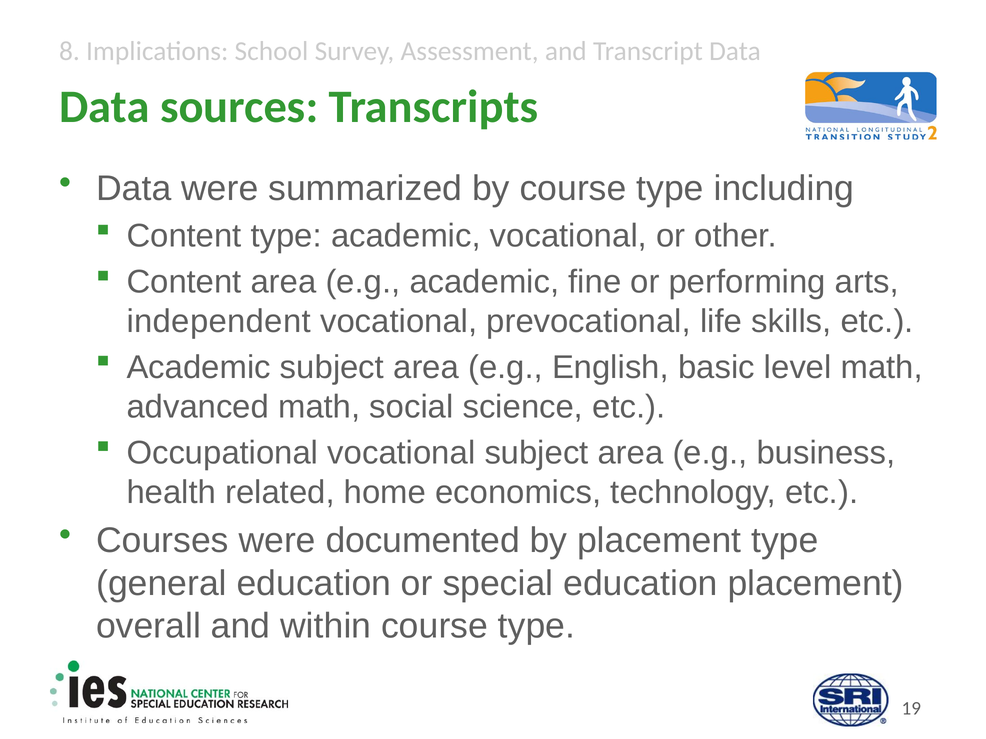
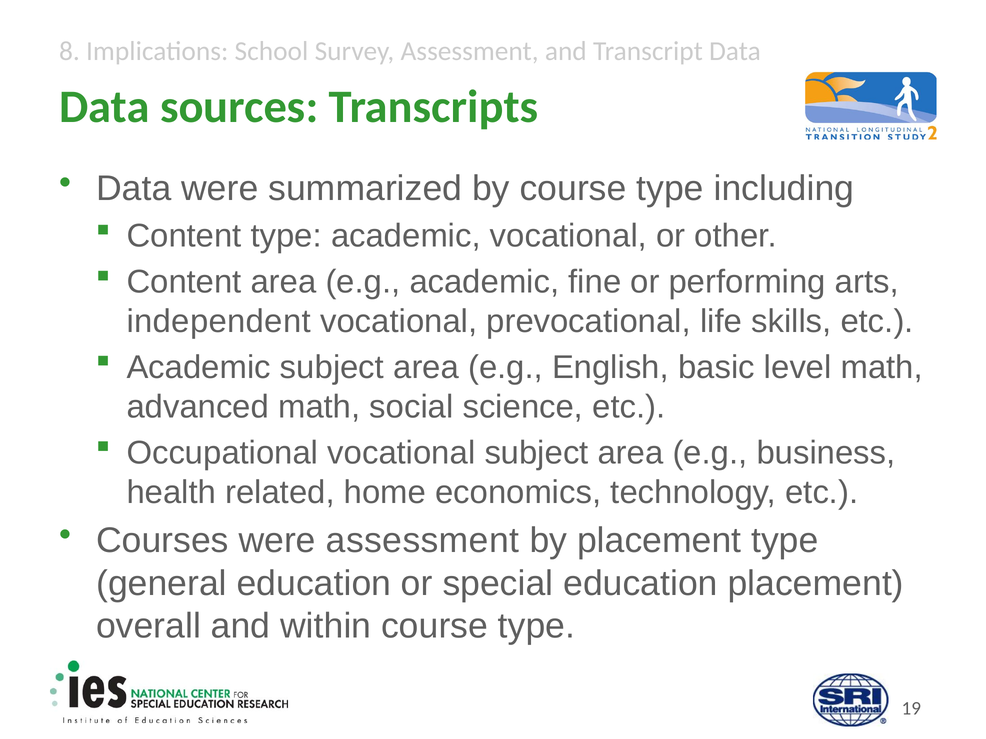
were documented: documented -> assessment
